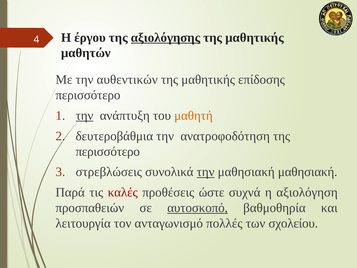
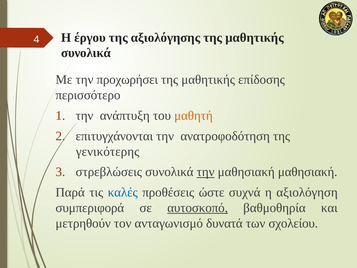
αξιολόγησης underline: present -> none
μαθητών at (86, 53): μαθητών -> συνολικά
αυθεντικών: αυθεντικών -> προχωρήσει
την at (85, 116) underline: present -> none
δευτεροβάθμια: δευτεροβάθμια -> επιτυγχάνονται
περισσότερο at (108, 151): περισσότερο -> γενικότερης
καλές colour: red -> blue
προσπαθειών: προσπαθειών -> συμπεριφορά
λειτουργία: λειτουργία -> μετρηθούν
πολλές: πολλές -> δυνατά
